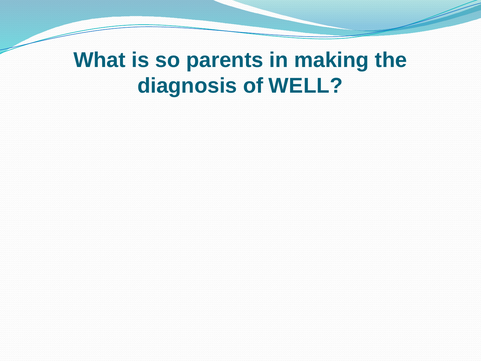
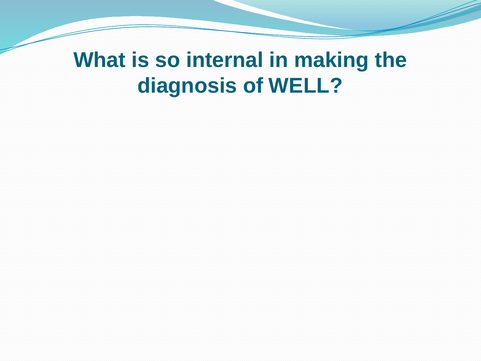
parents: parents -> internal
